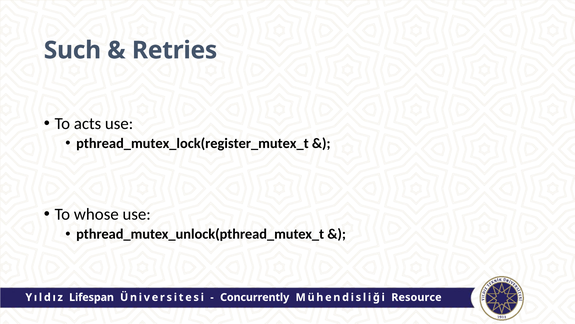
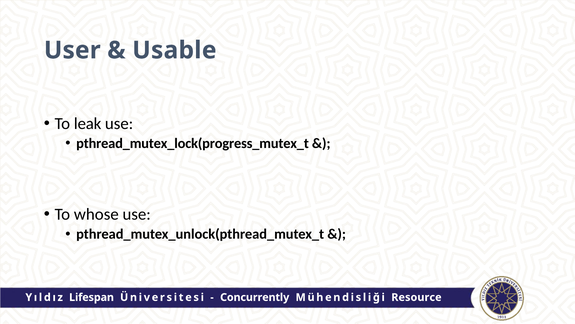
Such: Such -> User
Retries: Retries -> Usable
acts: acts -> leak
pthread_mutex_lock(register_mutex_t: pthread_mutex_lock(register_mutex_t -> pthread_mutex_lock(progress_mutex_t
